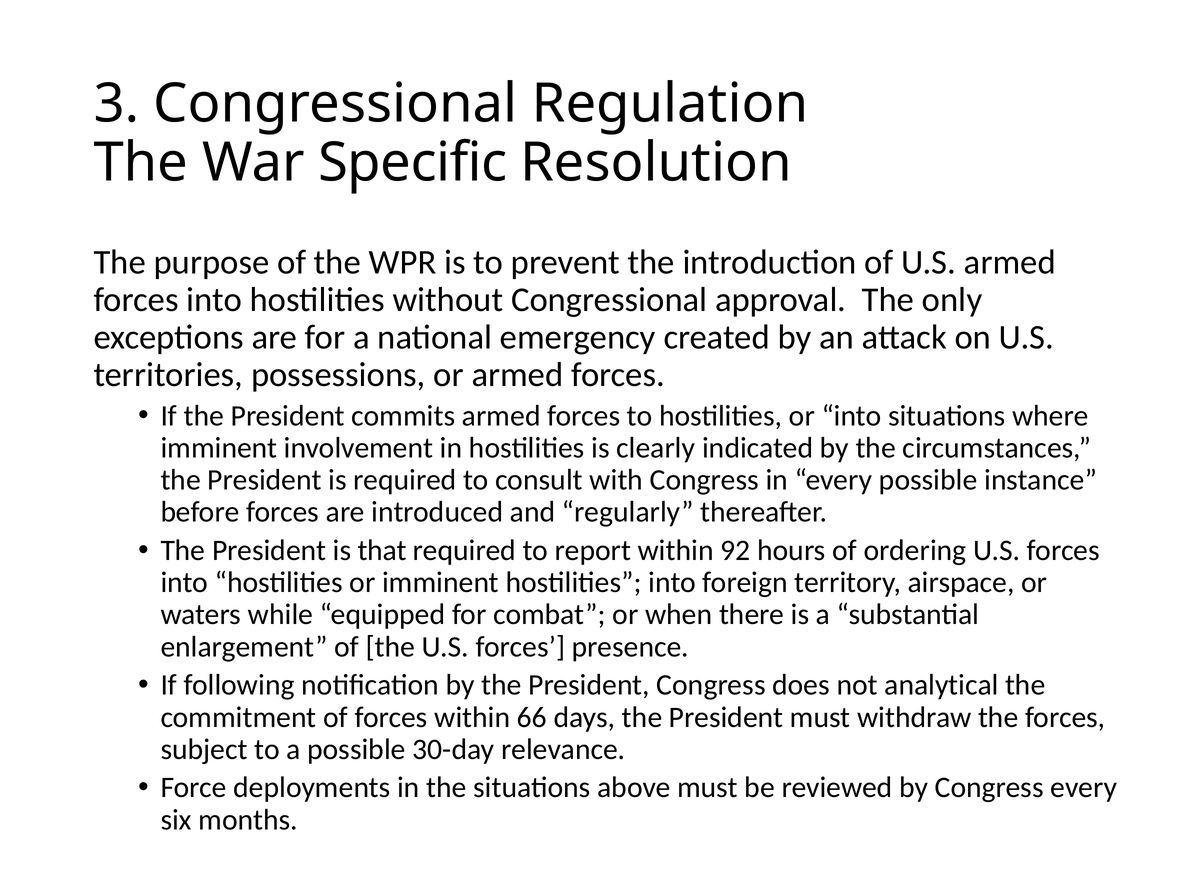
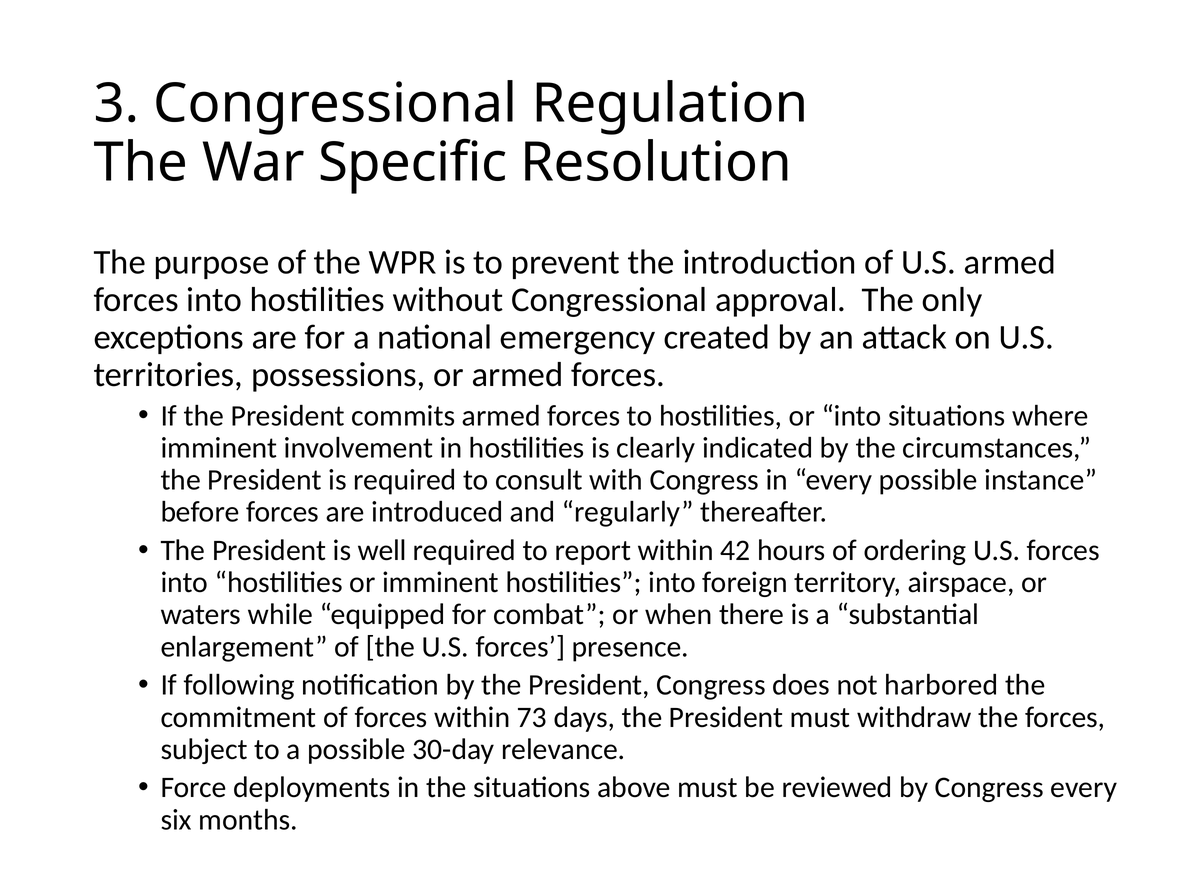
that: that -> well
92: 92 -> 42
analytical: analytical -> harbored
66: 66 -> 73
